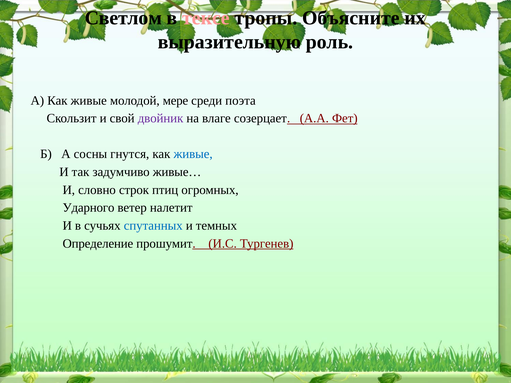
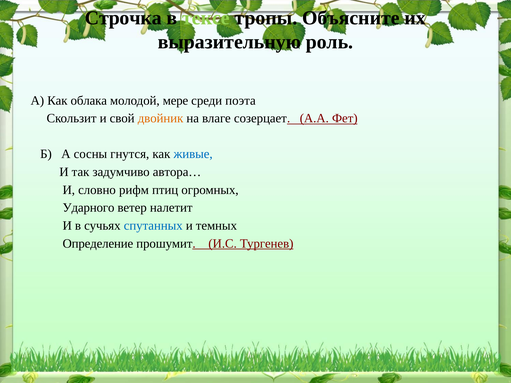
Светлом: Светлом -> Строчка
тексе colour: pink -> light green
А Как живые: живые -> облака
двойник colour: purple -> orange
живые…: живые… -> автора…
строк: строк -> рифм
